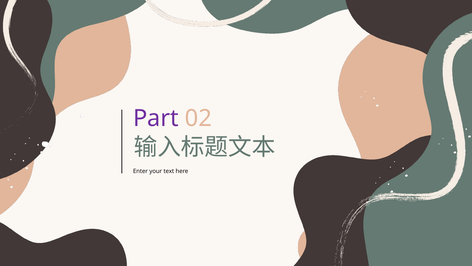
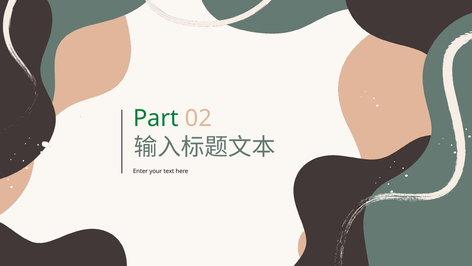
Part colour: purple -> green
